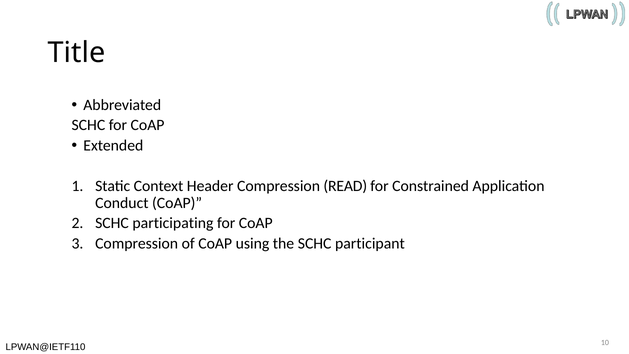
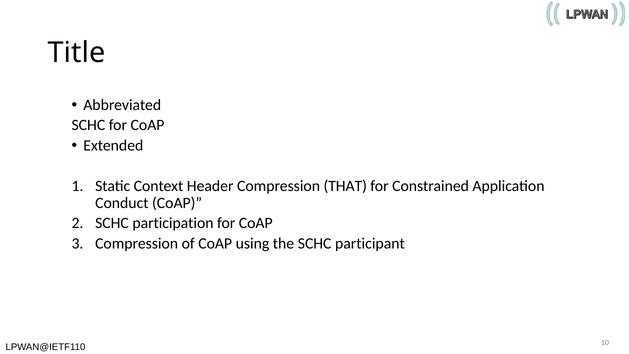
READ: READ -> THAT
participating: participating -> participation
